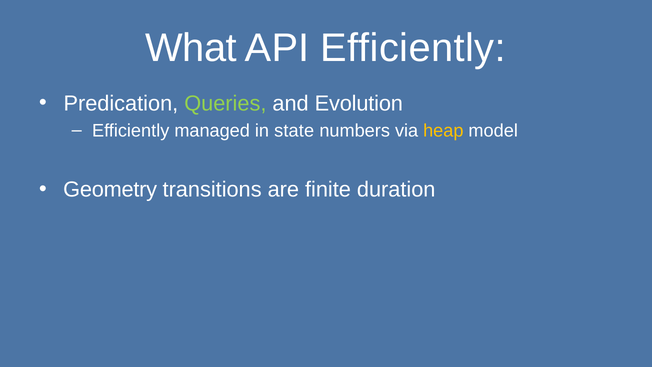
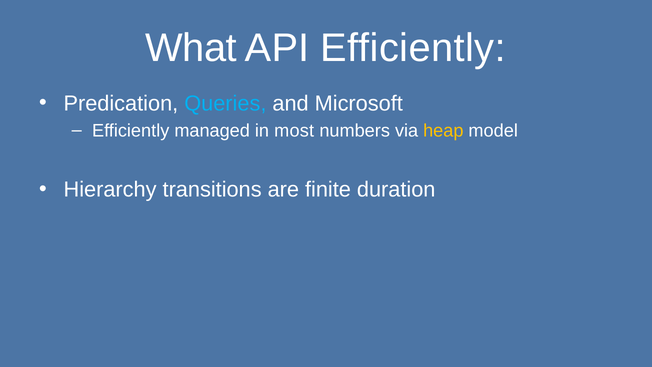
Queries colour: light green -> light blue
Evolution: Evolution -> Microsoft
state: state -> most
Geometry: Geometry -> Hierarchy
